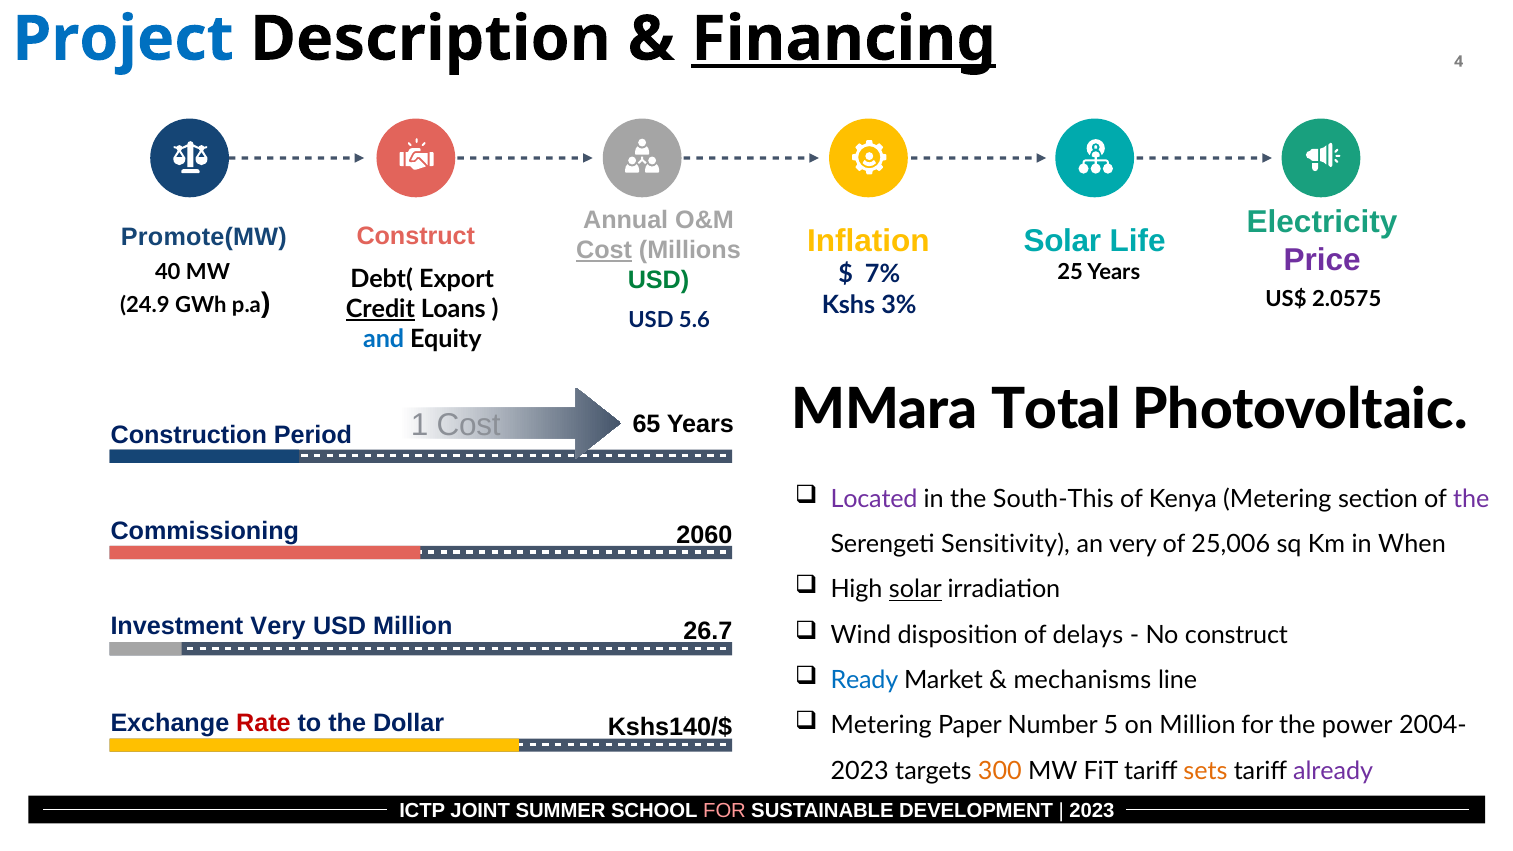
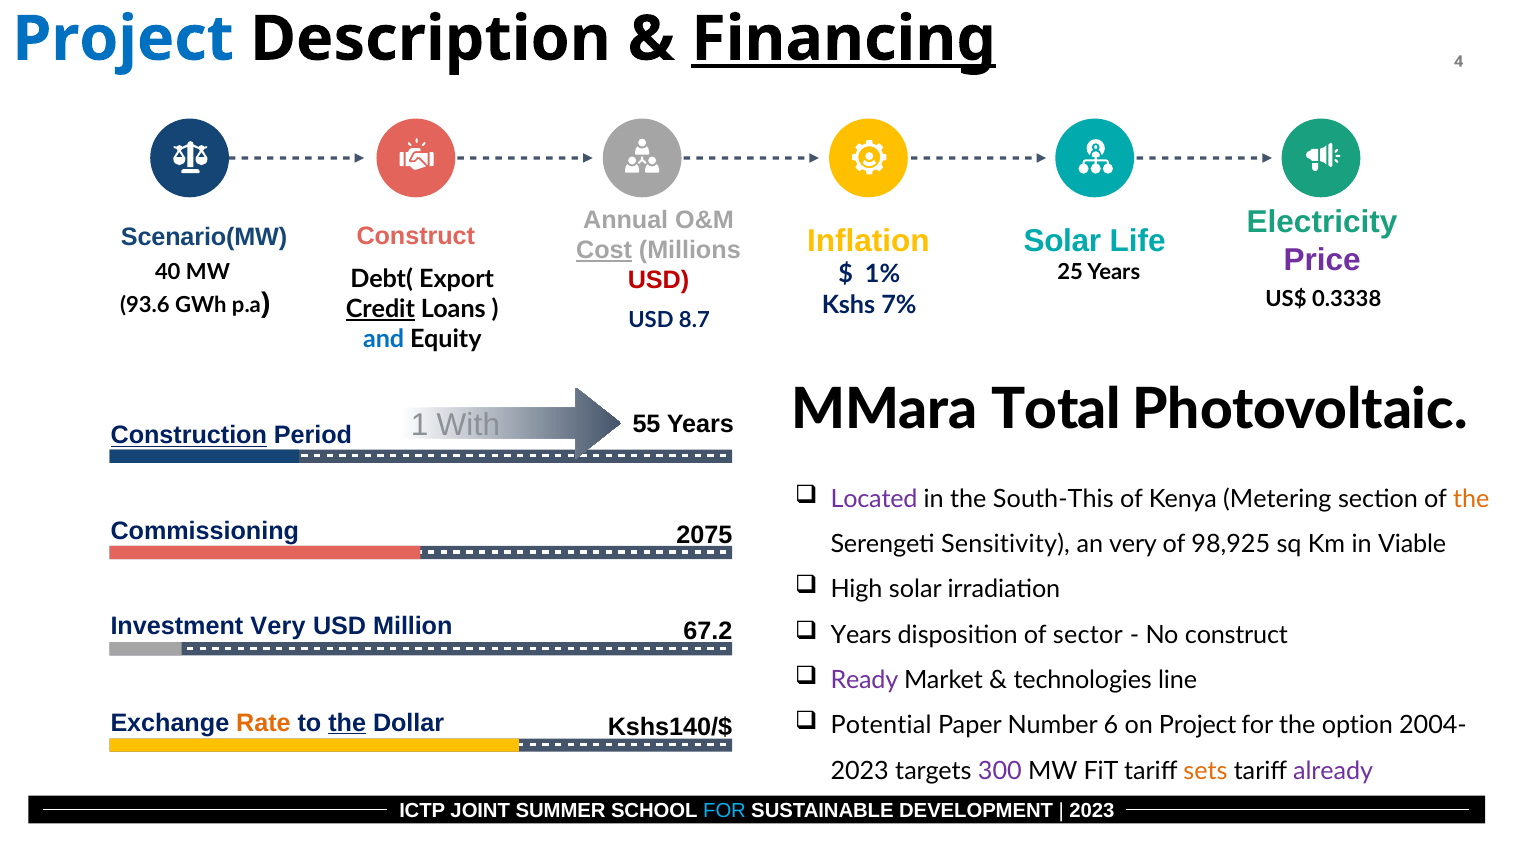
Promote(MW: Promote(MW -> Scenario(MW
USD at (658, 280) colour: green -> red
7%: 7% -> 1%
2.0575: 2.0575 -> 0.3338
3%: 3% -> 7%
24.9: 24.9 -> 93.6
5.6: 5.6 -> 8.7
1 Cost: Cost -> With
Construction underline: none -> present
65: 65 -> 55
the at (1471, 499) colour: purple -> orange
2060: 2060 -> 2075
25,006: 25,006 -> 98,925
When: When -> Viable
solar at (915, 590) underline: present -> none
26.7: 26.7 -> 67.2
Wind at (861, 635): Wind -> Years
delays: delays -> sector
Ready colour: blue -> purple
mechanisms: mechanisms -> technologies
Rate colour: red -> orange
the at (347, 723) underline: none -> present
Metering at (881, 726): Metering -> Potential
5: 5 -> 6
on Million: Million -> Project
power: power -> option
300 colour: orange -> purple
FOR at (725, 810) colour: pink -> light blue
